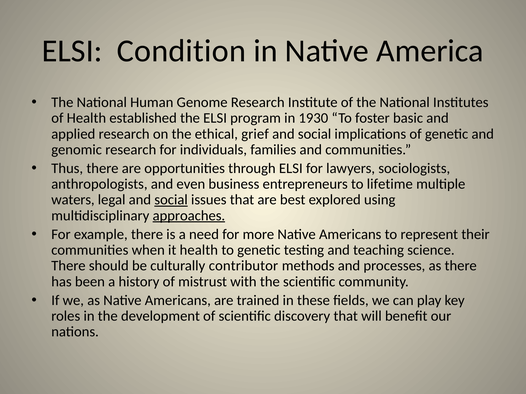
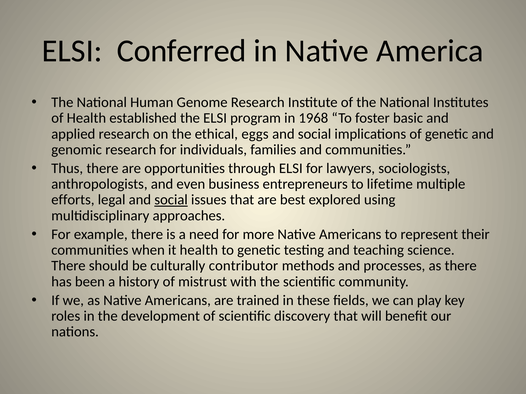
Condition: Condition -> Conferred
1930: 1930 -> 1968
grief: grief -> eggs
waters: waters -> efforts
approaches underline: present -> none
